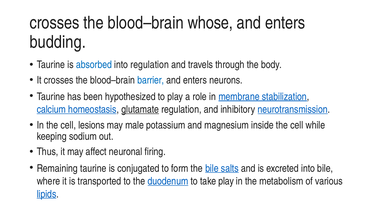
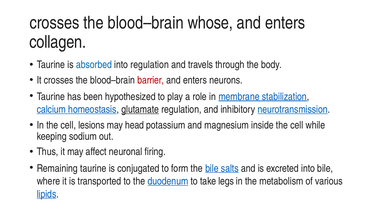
budding: budding -> collagen
barrier colour: blue -> red
male: male -> head
take play: play -> legs
